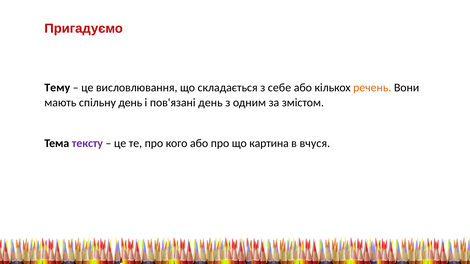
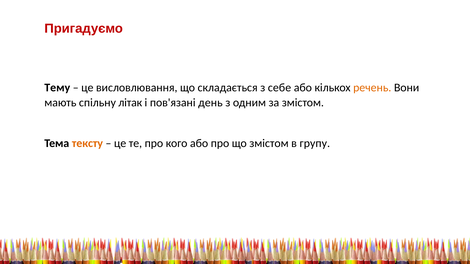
спільну день: день -> літак
тексту colour: purple -> orange
що картина: картина -> змістом
вчуся: вчуся -> групу
